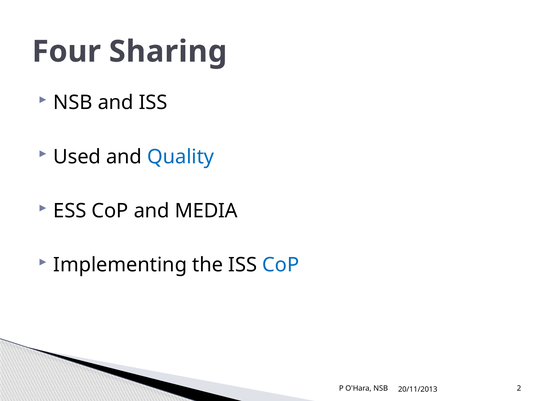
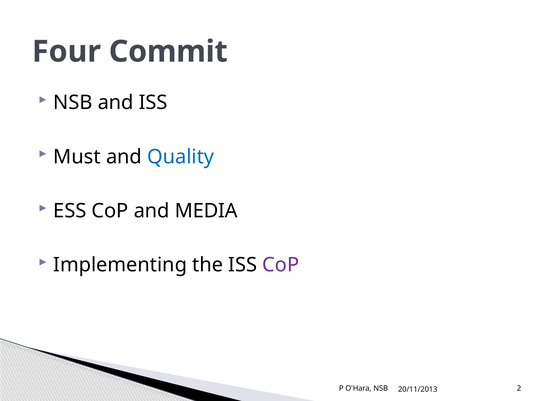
Sharing: Sharing -> Commit
Used: Used -> Must
CoP at (281, 265) colour: blue -> purple
